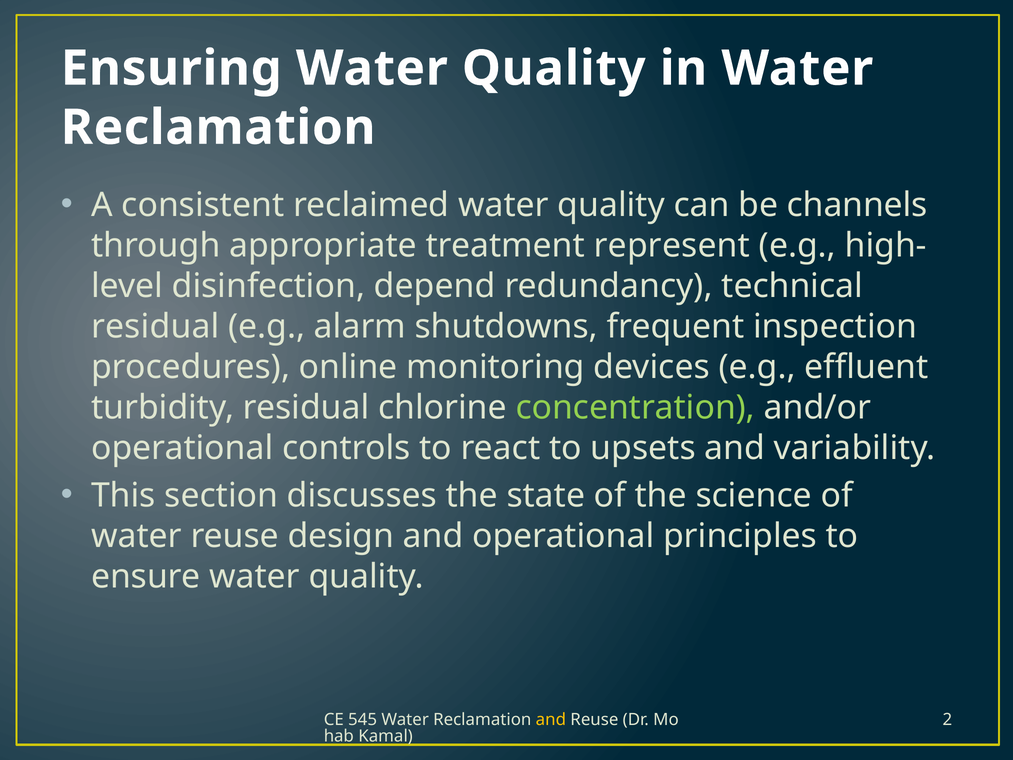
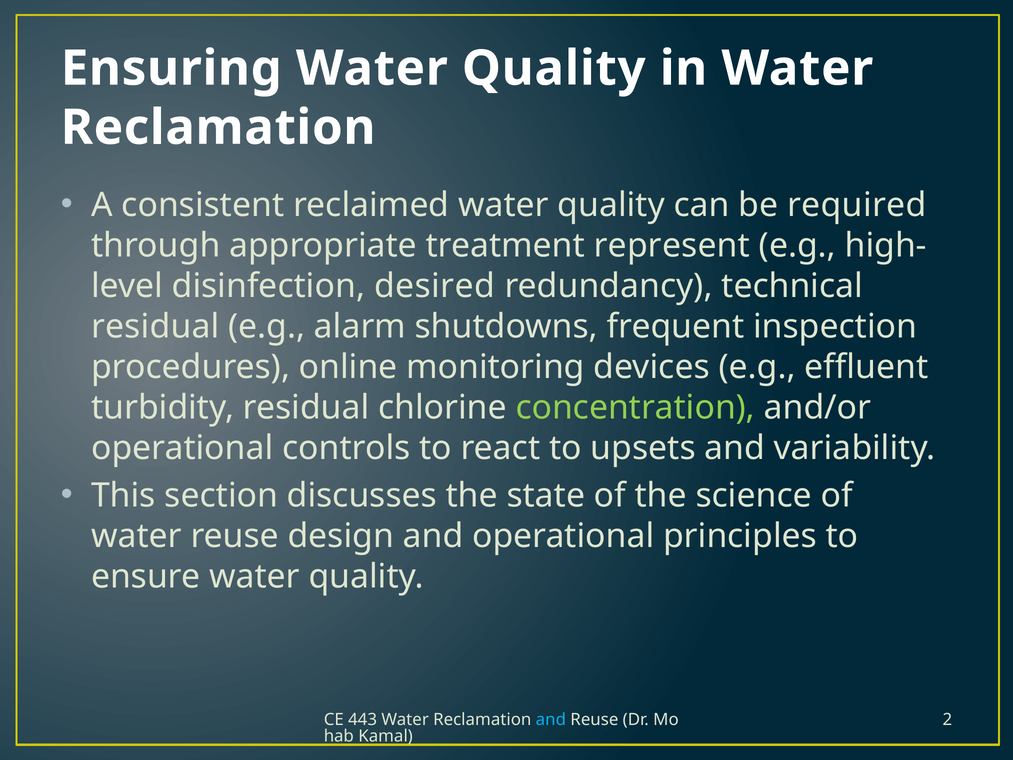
channels: channels -> required
depend: depend -> desired
545: 545 -> 443
and at (551, 719) colour: yellow -> light blue
